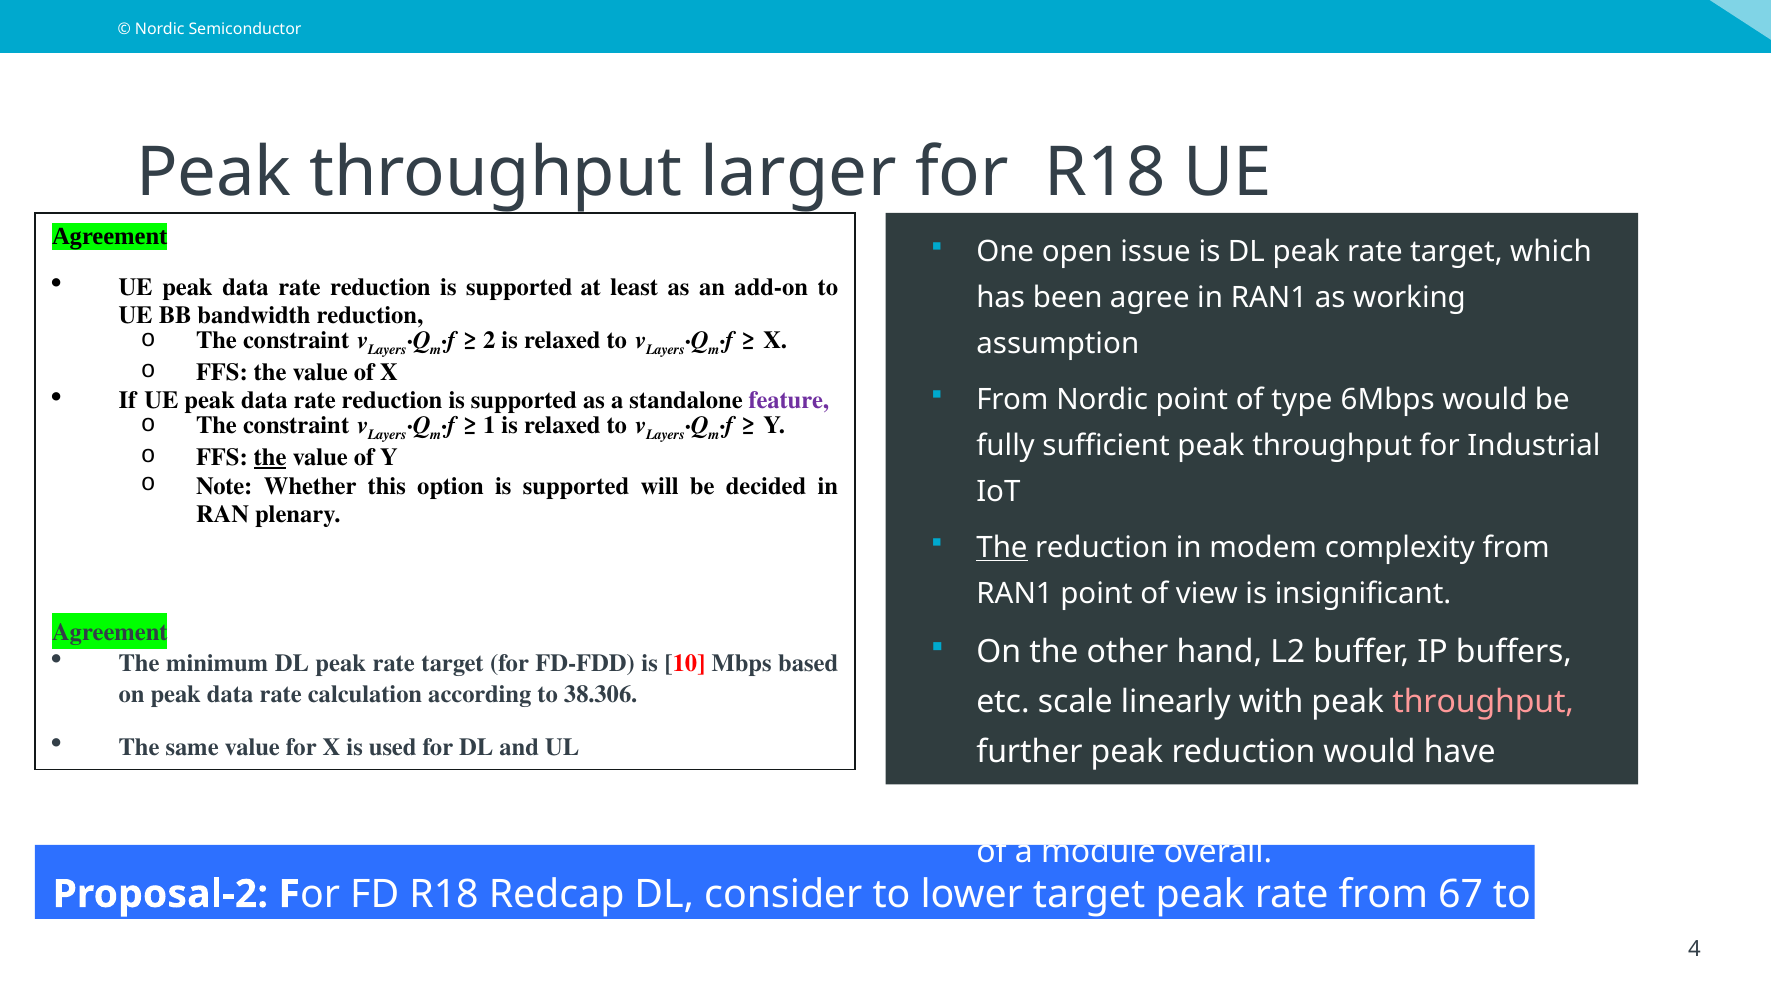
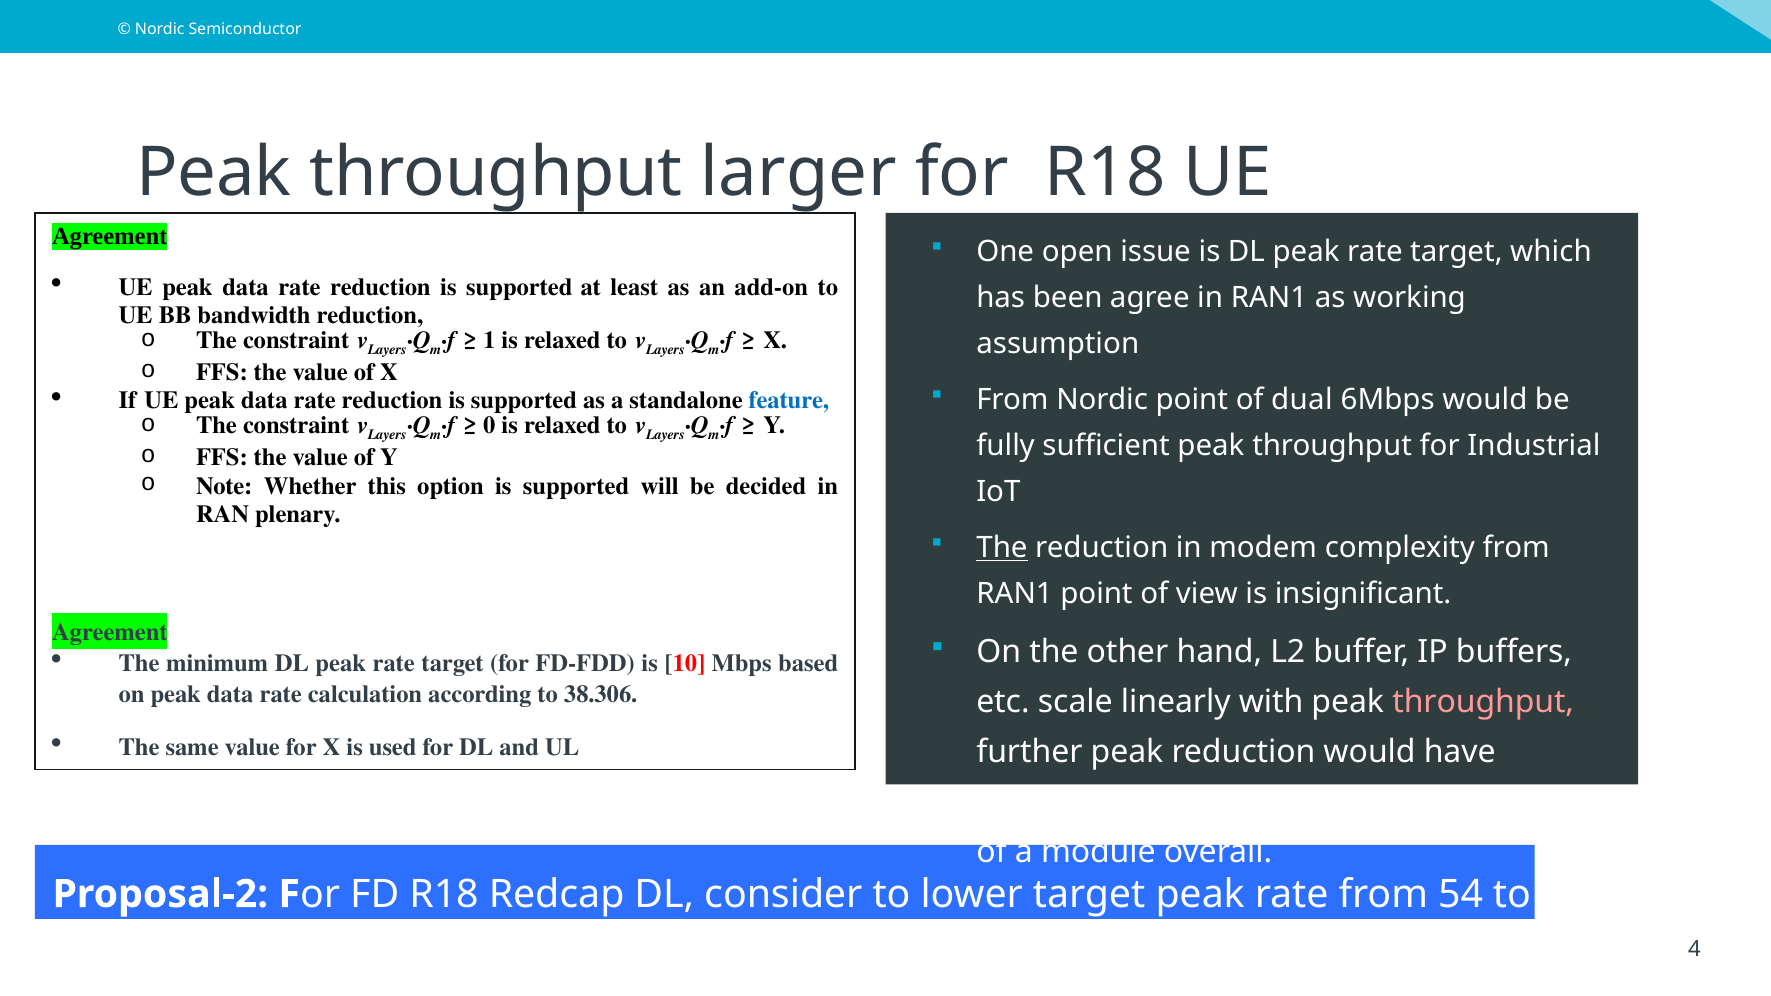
2: 2 -> 1
type: type -> dual
feature colour: purple -> blue
1: 1 -> 0
the at (270, 458) underline: present -> none
67: 67 -> 54
